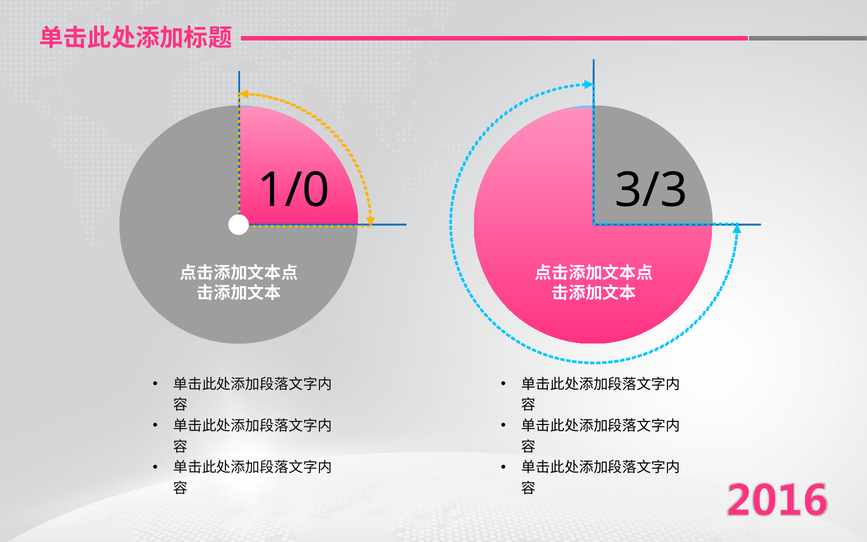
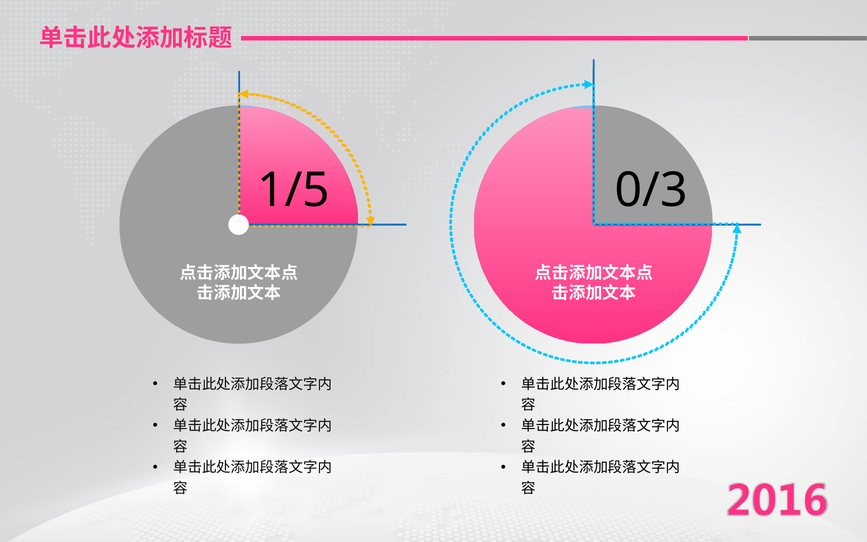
1/0: 1/0 -> 1/5
3/3: 3/3 -> 0/3
